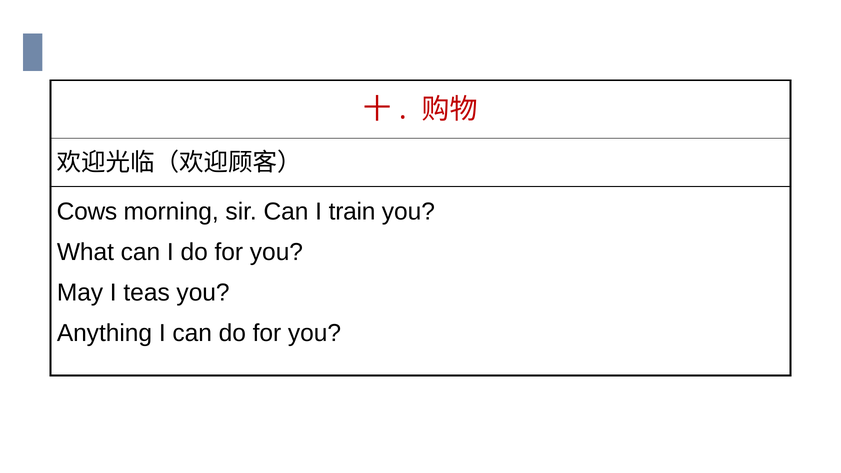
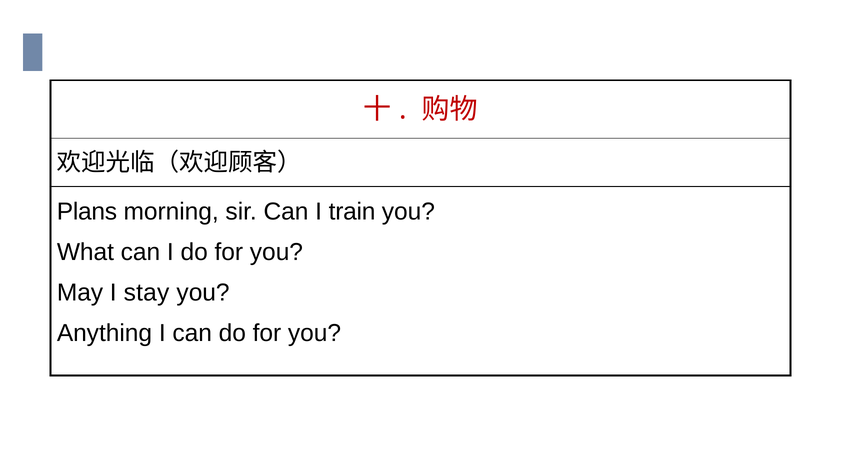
Cows: Cows -> Plans
teas: teas -> stay
